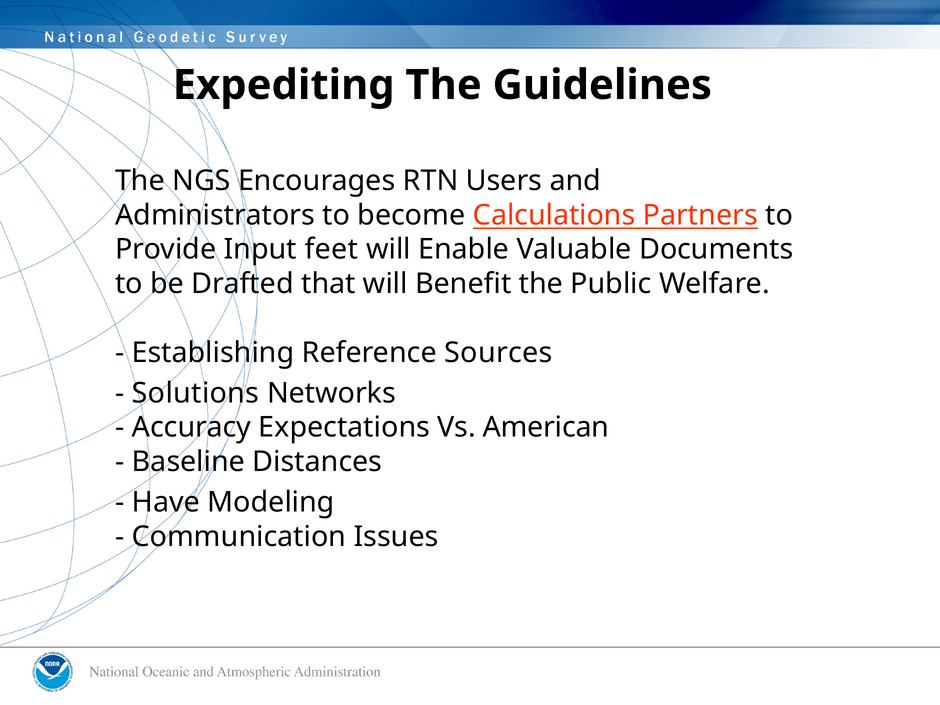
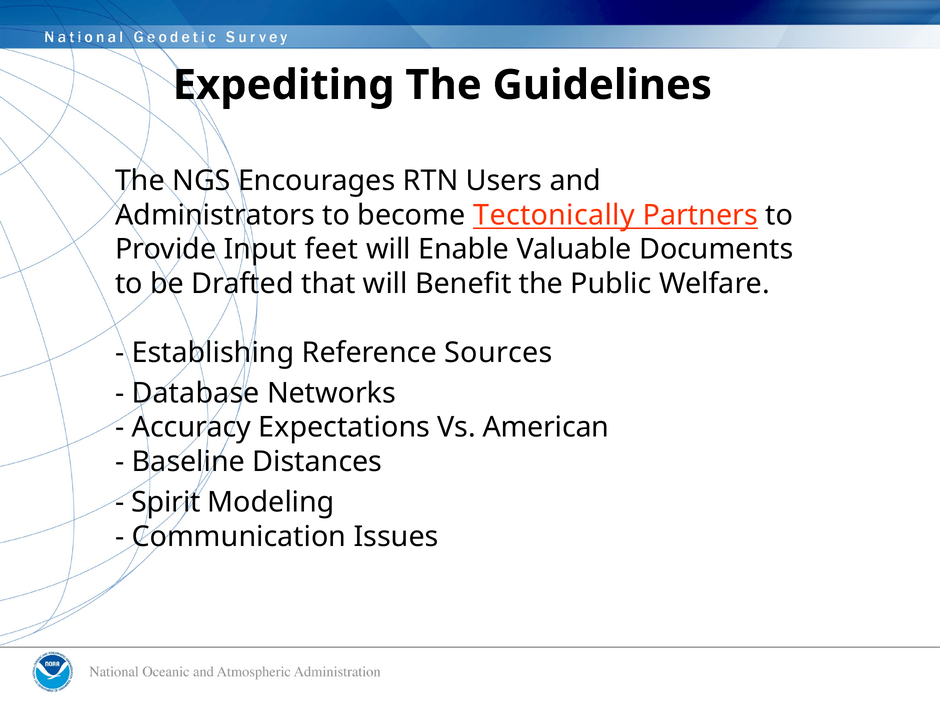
Calculations: Calculations -> Tectonically
Solutions: Solutions -> Database
Have: Have -> Spirit
